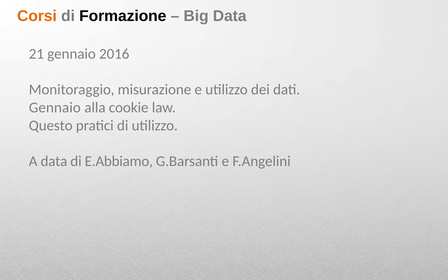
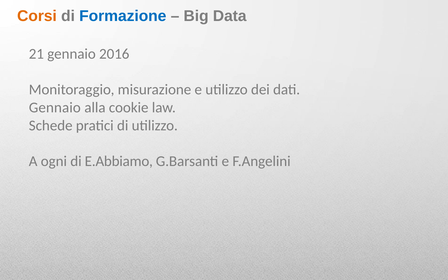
Formazione colour: black -> blue
Questo: Questo -> Schede
A data: data -> ogni
